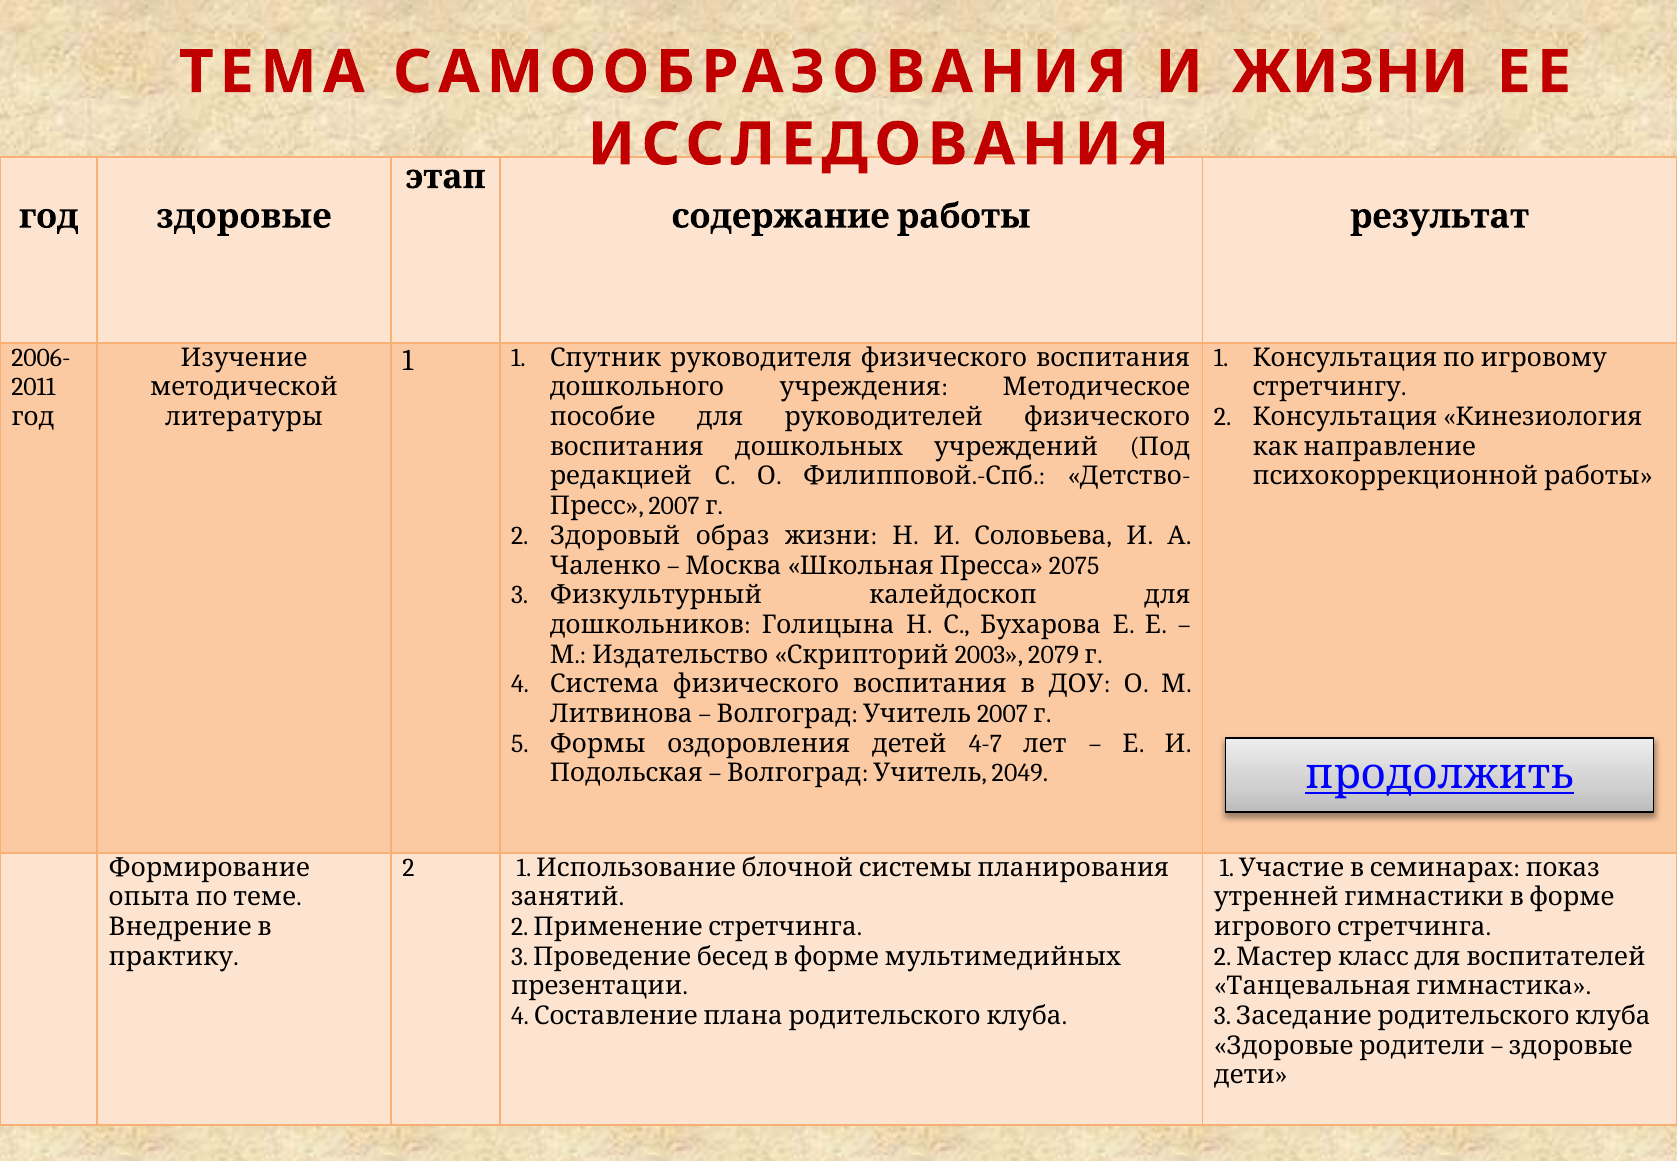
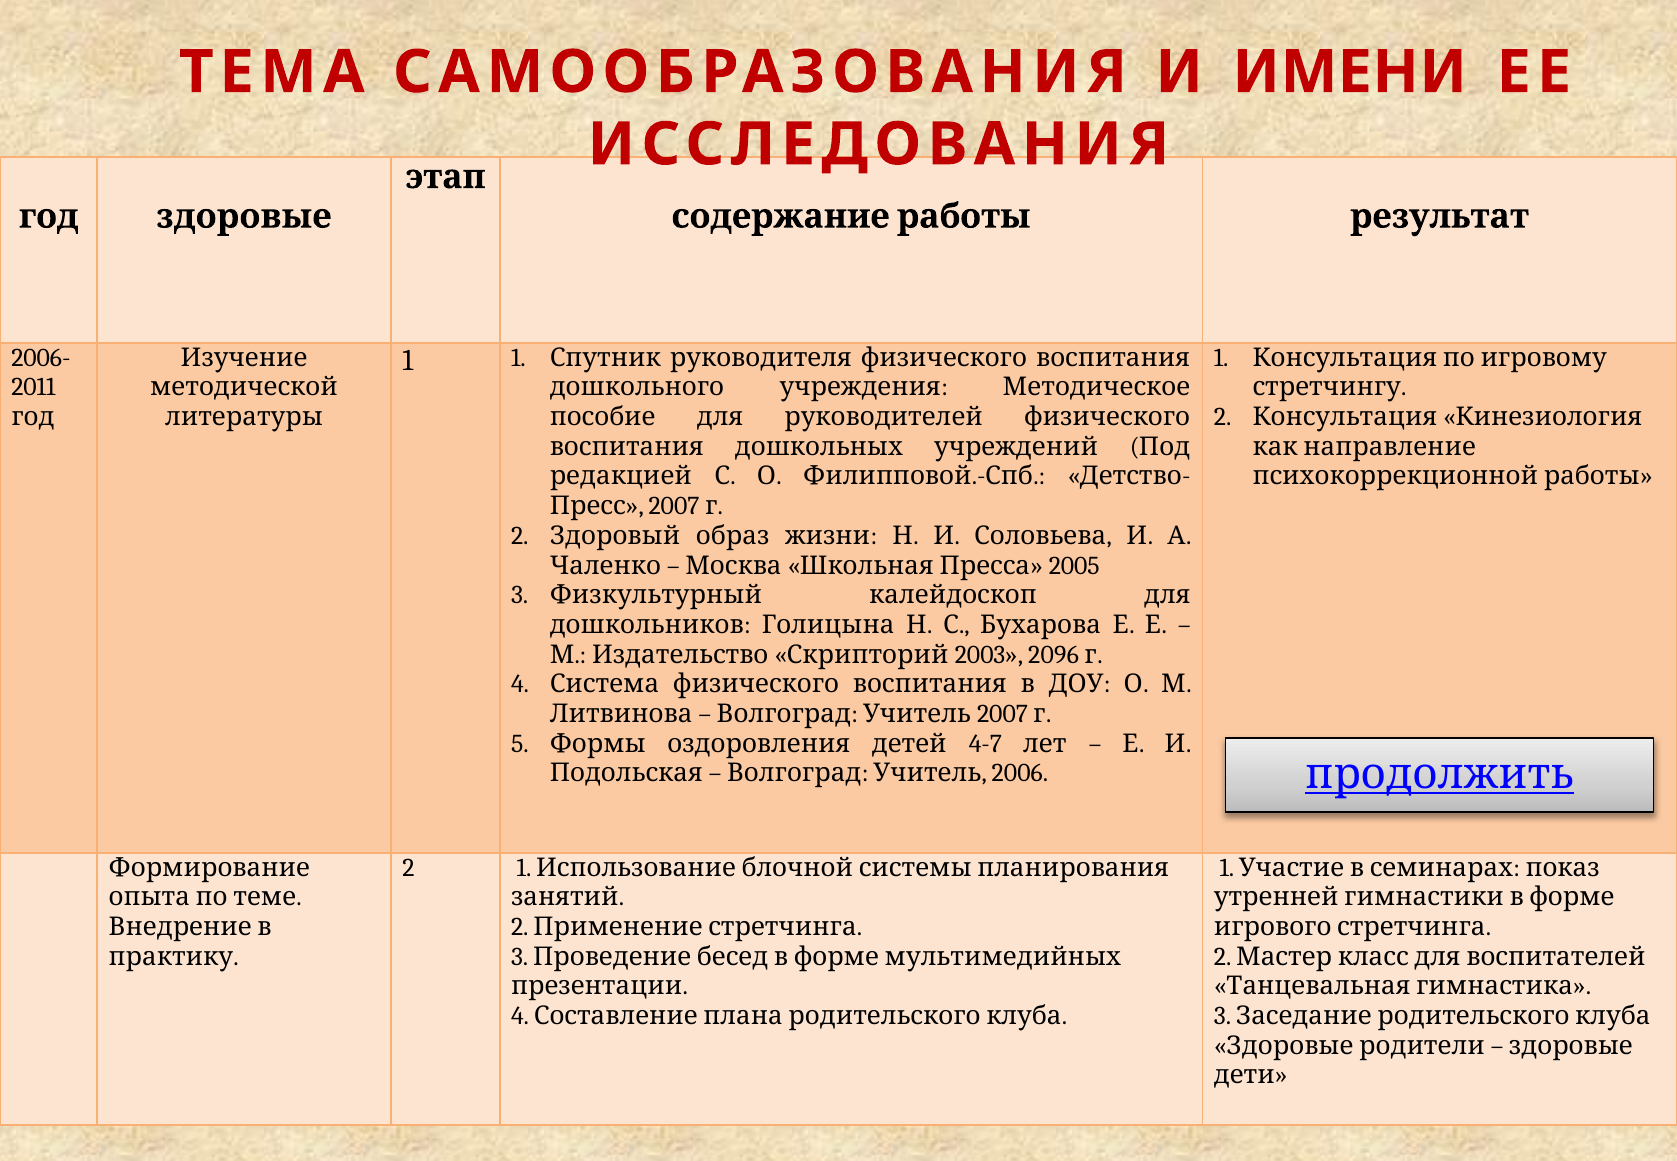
И ЖИЗНИ: ЖИЗНИ -> ИМЕНИ
2075: 2075 -> 2005
2079: 2079 -> 2096
2049: 2049 -> 2006
